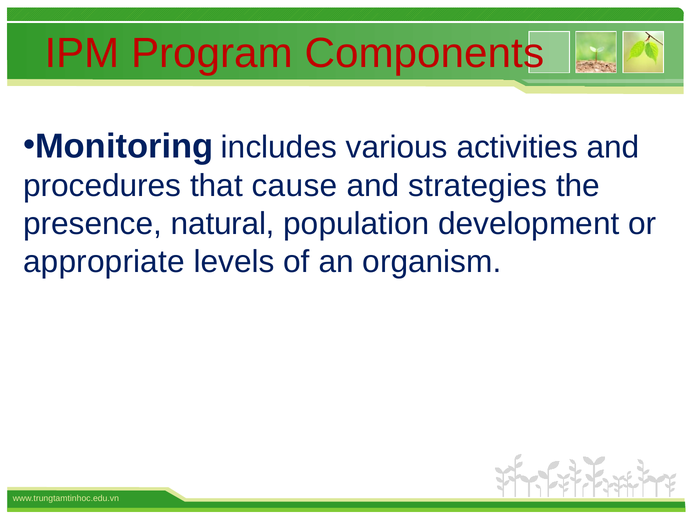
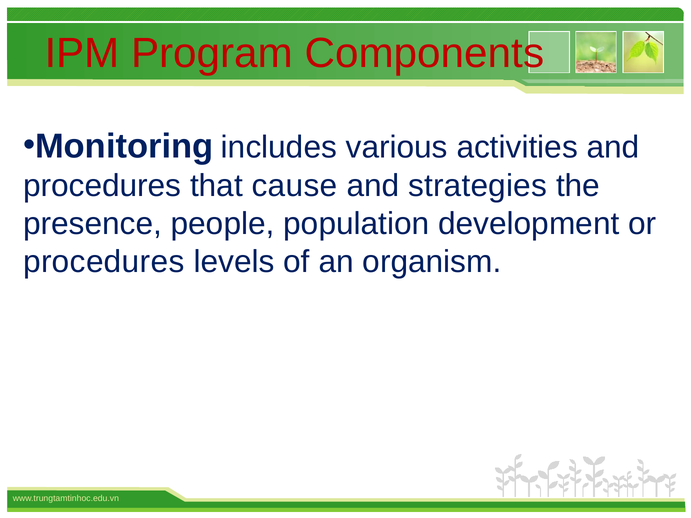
natural: natural -> people
appropriate at (104, 262): appropriate -> procedures
